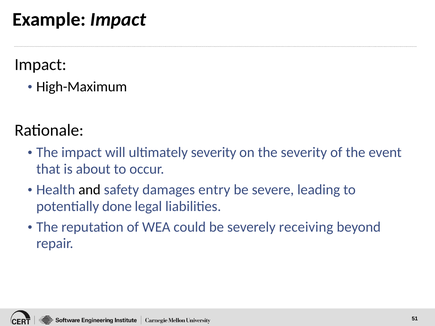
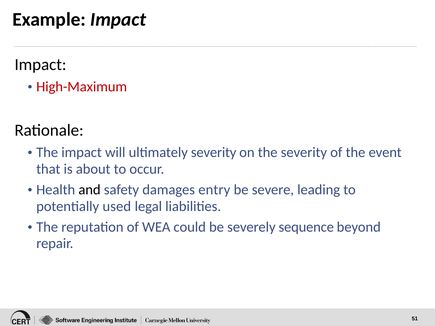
High-Maximum colour: black -> red
done: done -> used
receiving: receiving -> sequence
